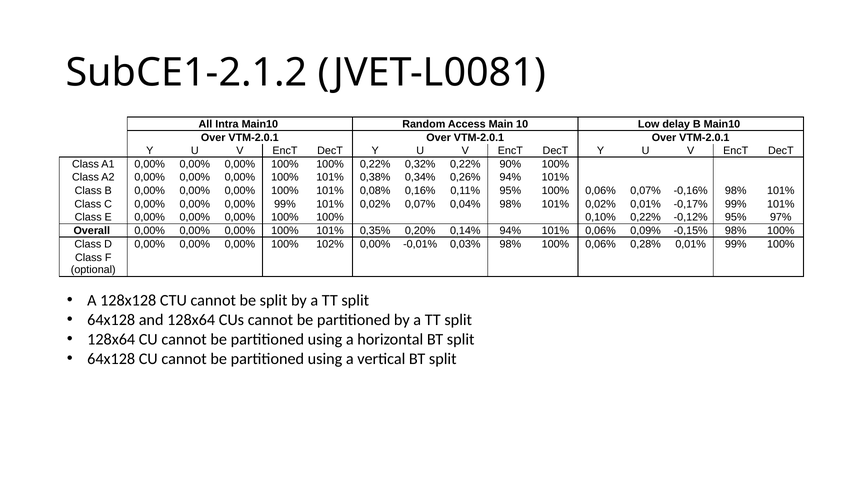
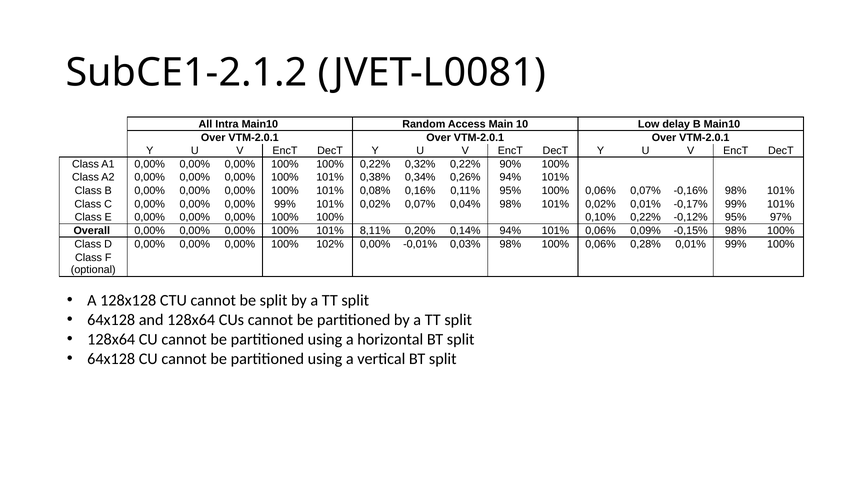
0,35%: 0,35% -> 8,11%
